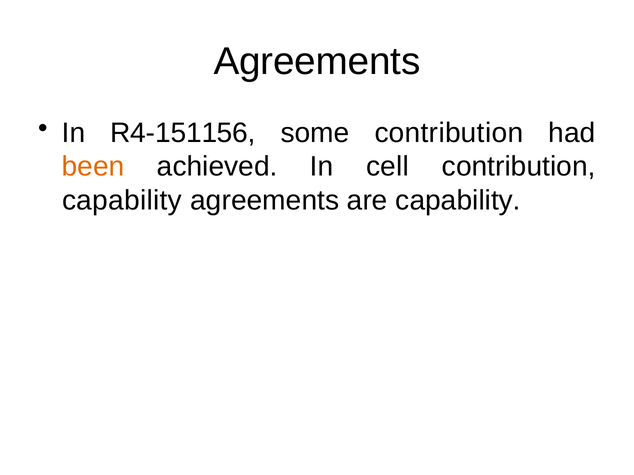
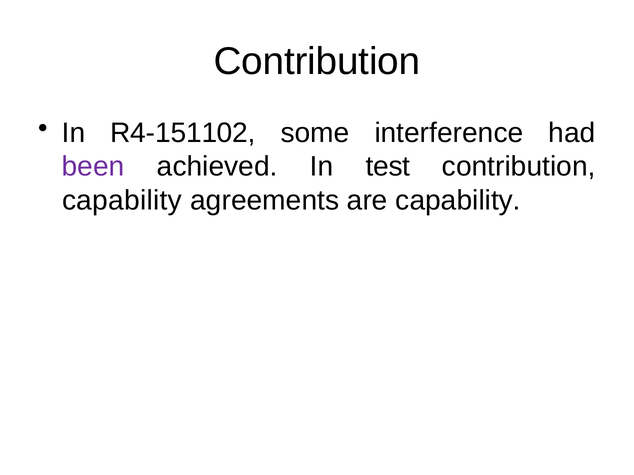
Agreements at (317, 61): Agreements -> Contribution
R4-151156: R4-151156 -> R4-151102
some contribution: contribution -> interference
been colour: orange -> purple
cell: cell -> test
